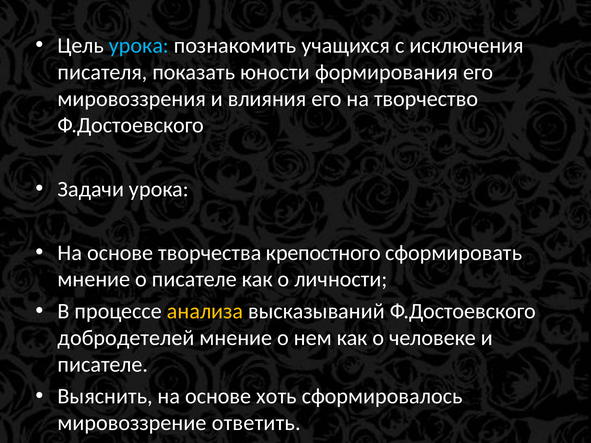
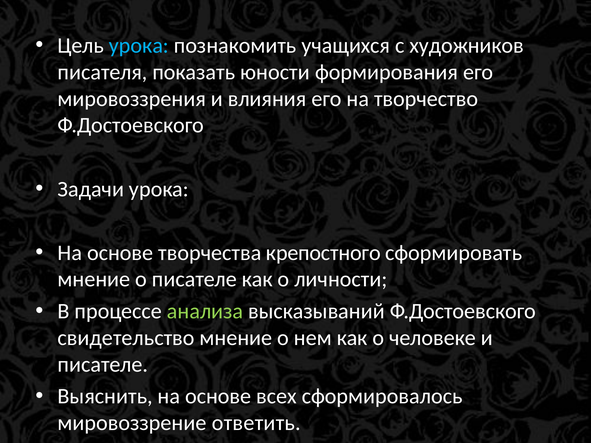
исключения: исключения -> художников
анализа colour: yellow -> light green
добродетелей: добродетелей -> свидетельство
хоть: хоть -> всех
